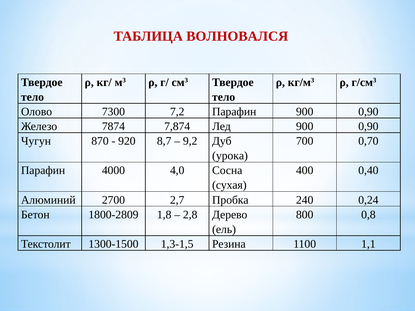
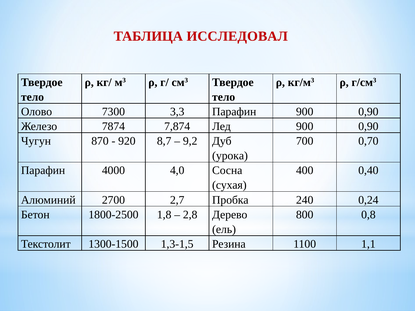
ВОЛНОВАЛСЯ: ВОЛНОВАЛСЯ -> ИССЛЕДОВАЛ
7,2: 7,2 -> 3,3
1800-2809: 1800-2809 -> 1800-2500
